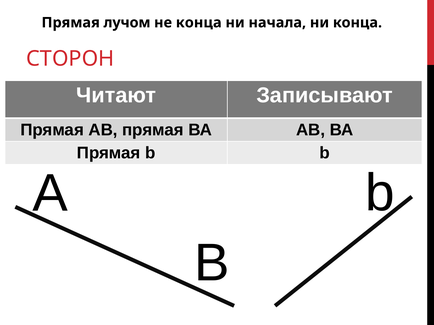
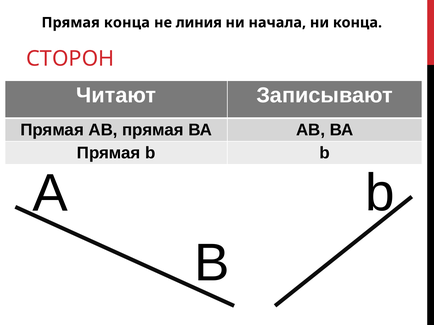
Прямая лучом: лучом -> конца
не конца: конца -> линия
